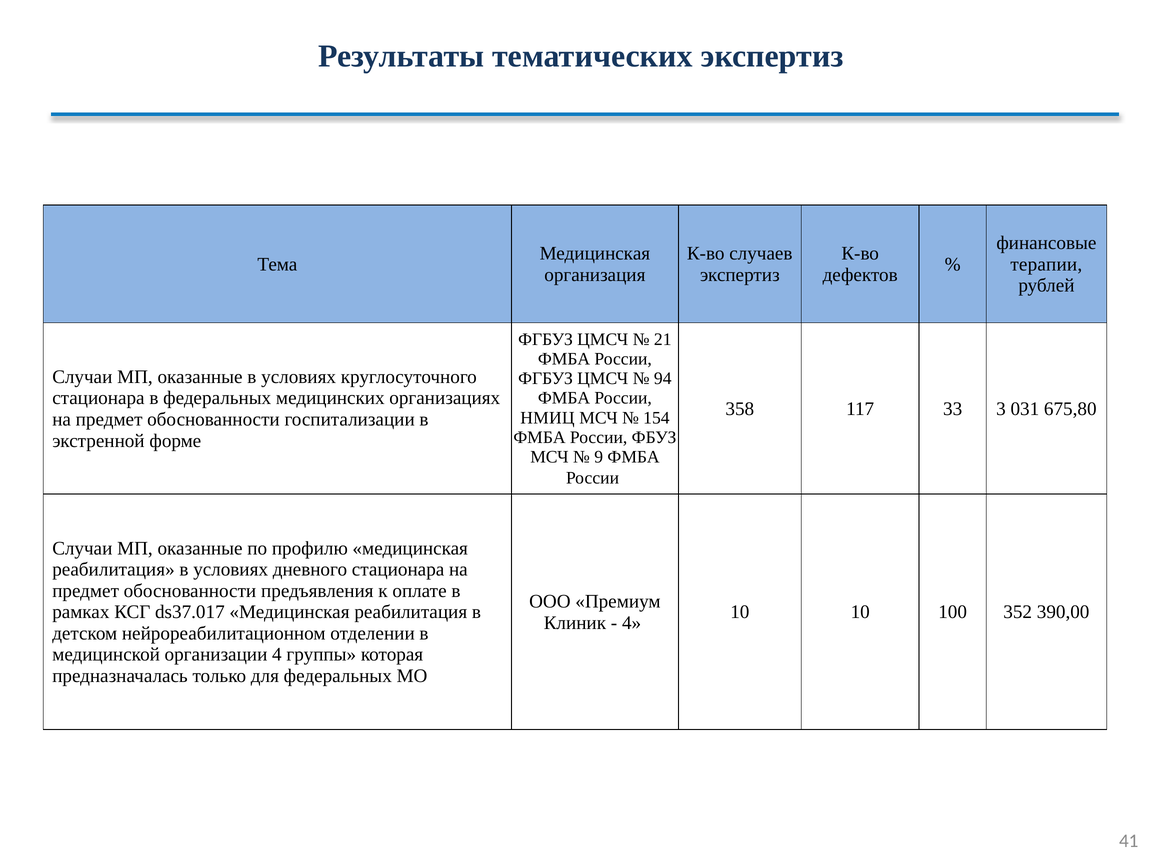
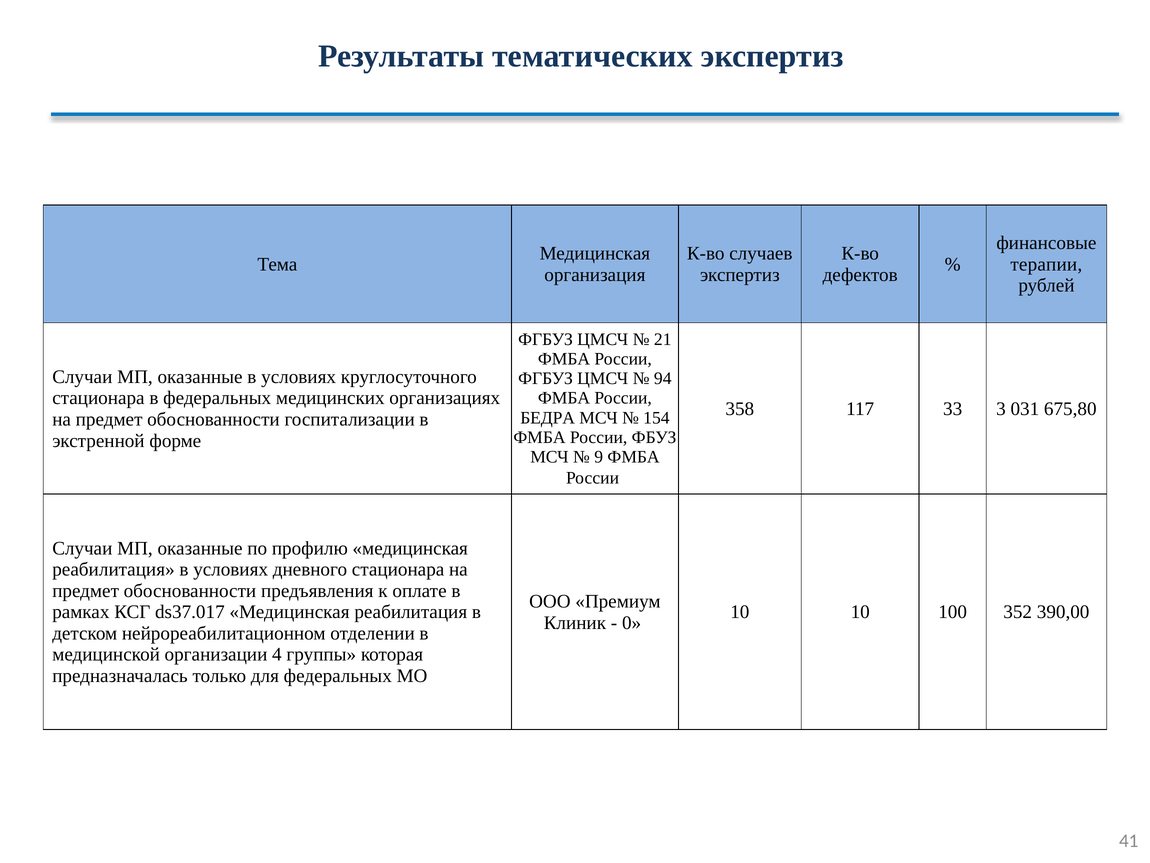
НМИЦ: НМИЦ -> БЕДРА
4 at (632, 622): 4 -> 0
